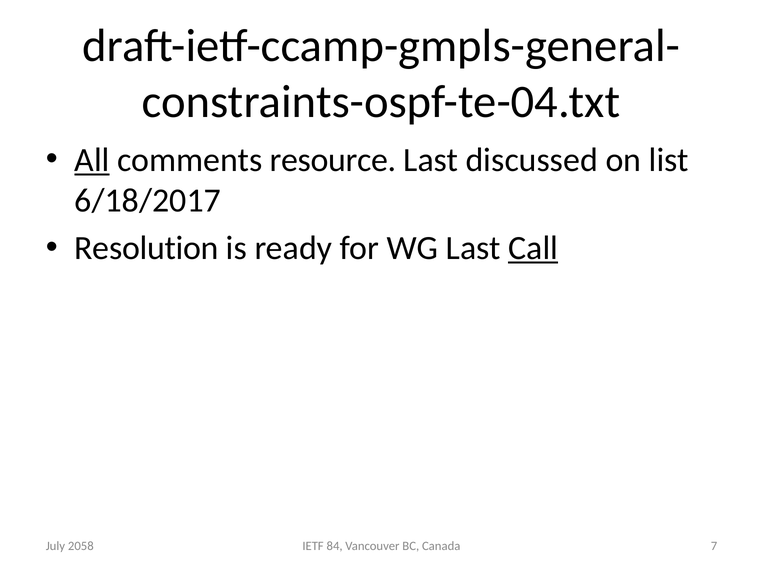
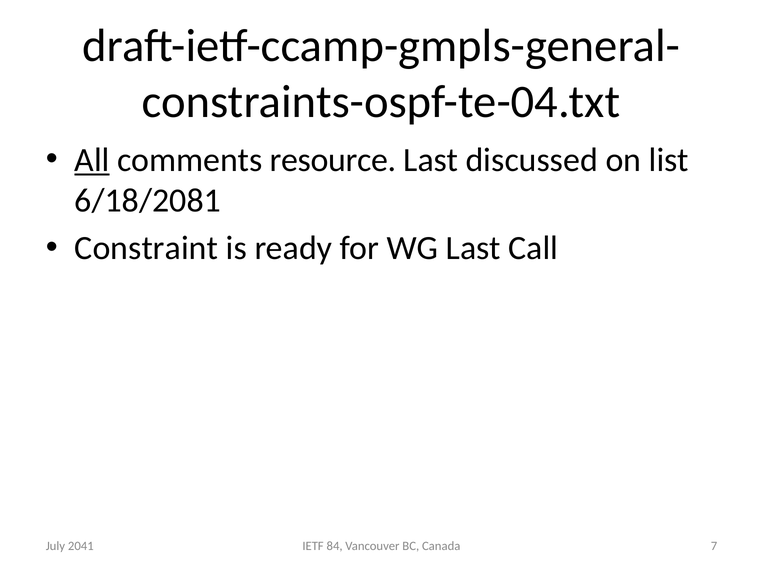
6/18/2017: 6/18/2017 -> 6/18/2081
Resolution: Resolution -> Constraint
Call underline: present -> none
2058: 2058 -> 2041
